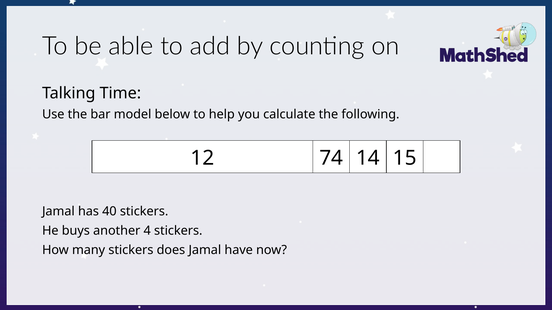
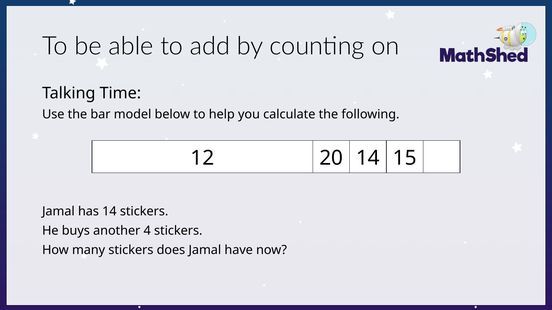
74: 74 -> 20
has 40: 40 -> 14
